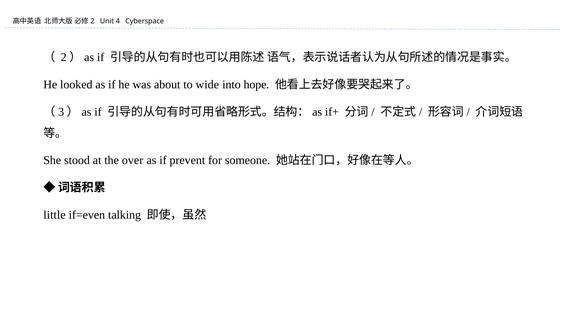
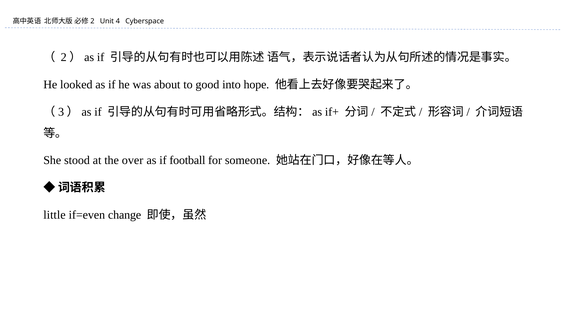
wide: wide -> good
prevent: prevent -> football
talking: talking -> change
